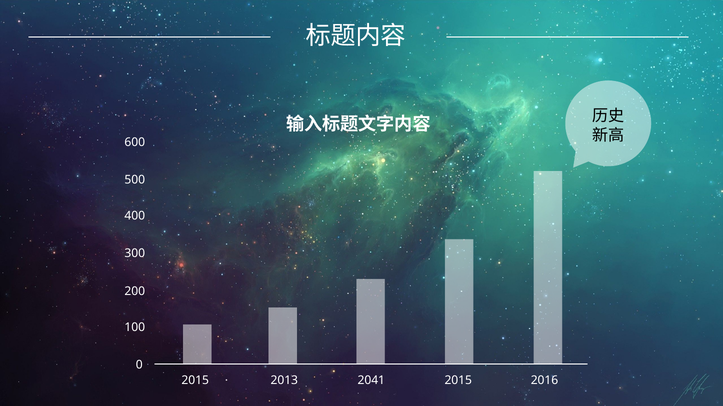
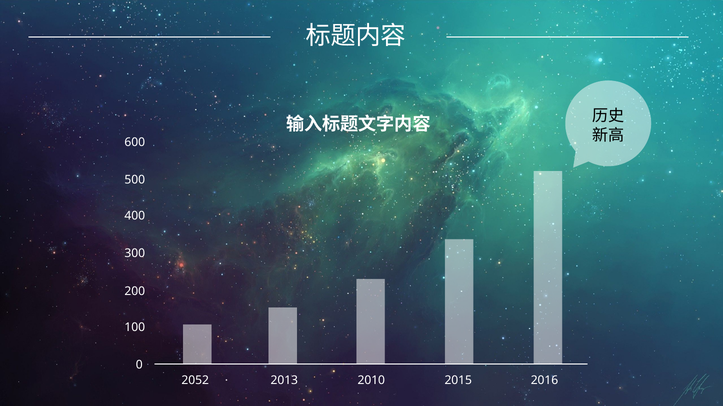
2015 at (195, 381): 2015 -> 2052
2041: 2041 -> 2010
